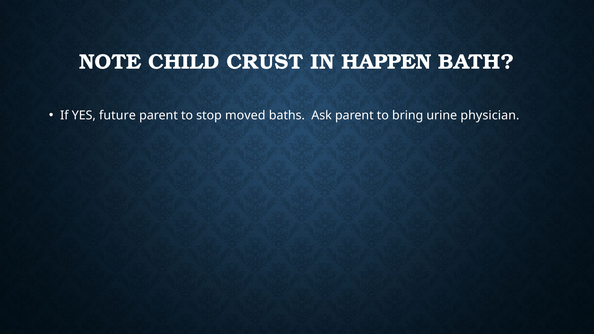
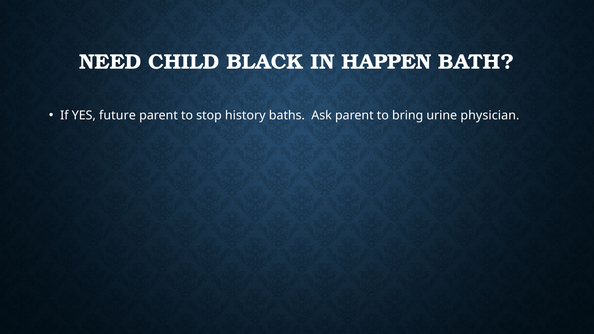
NOTE: NOTE -> NEED
CRUST: CRUST -> BLACK
moved: moved -> history
